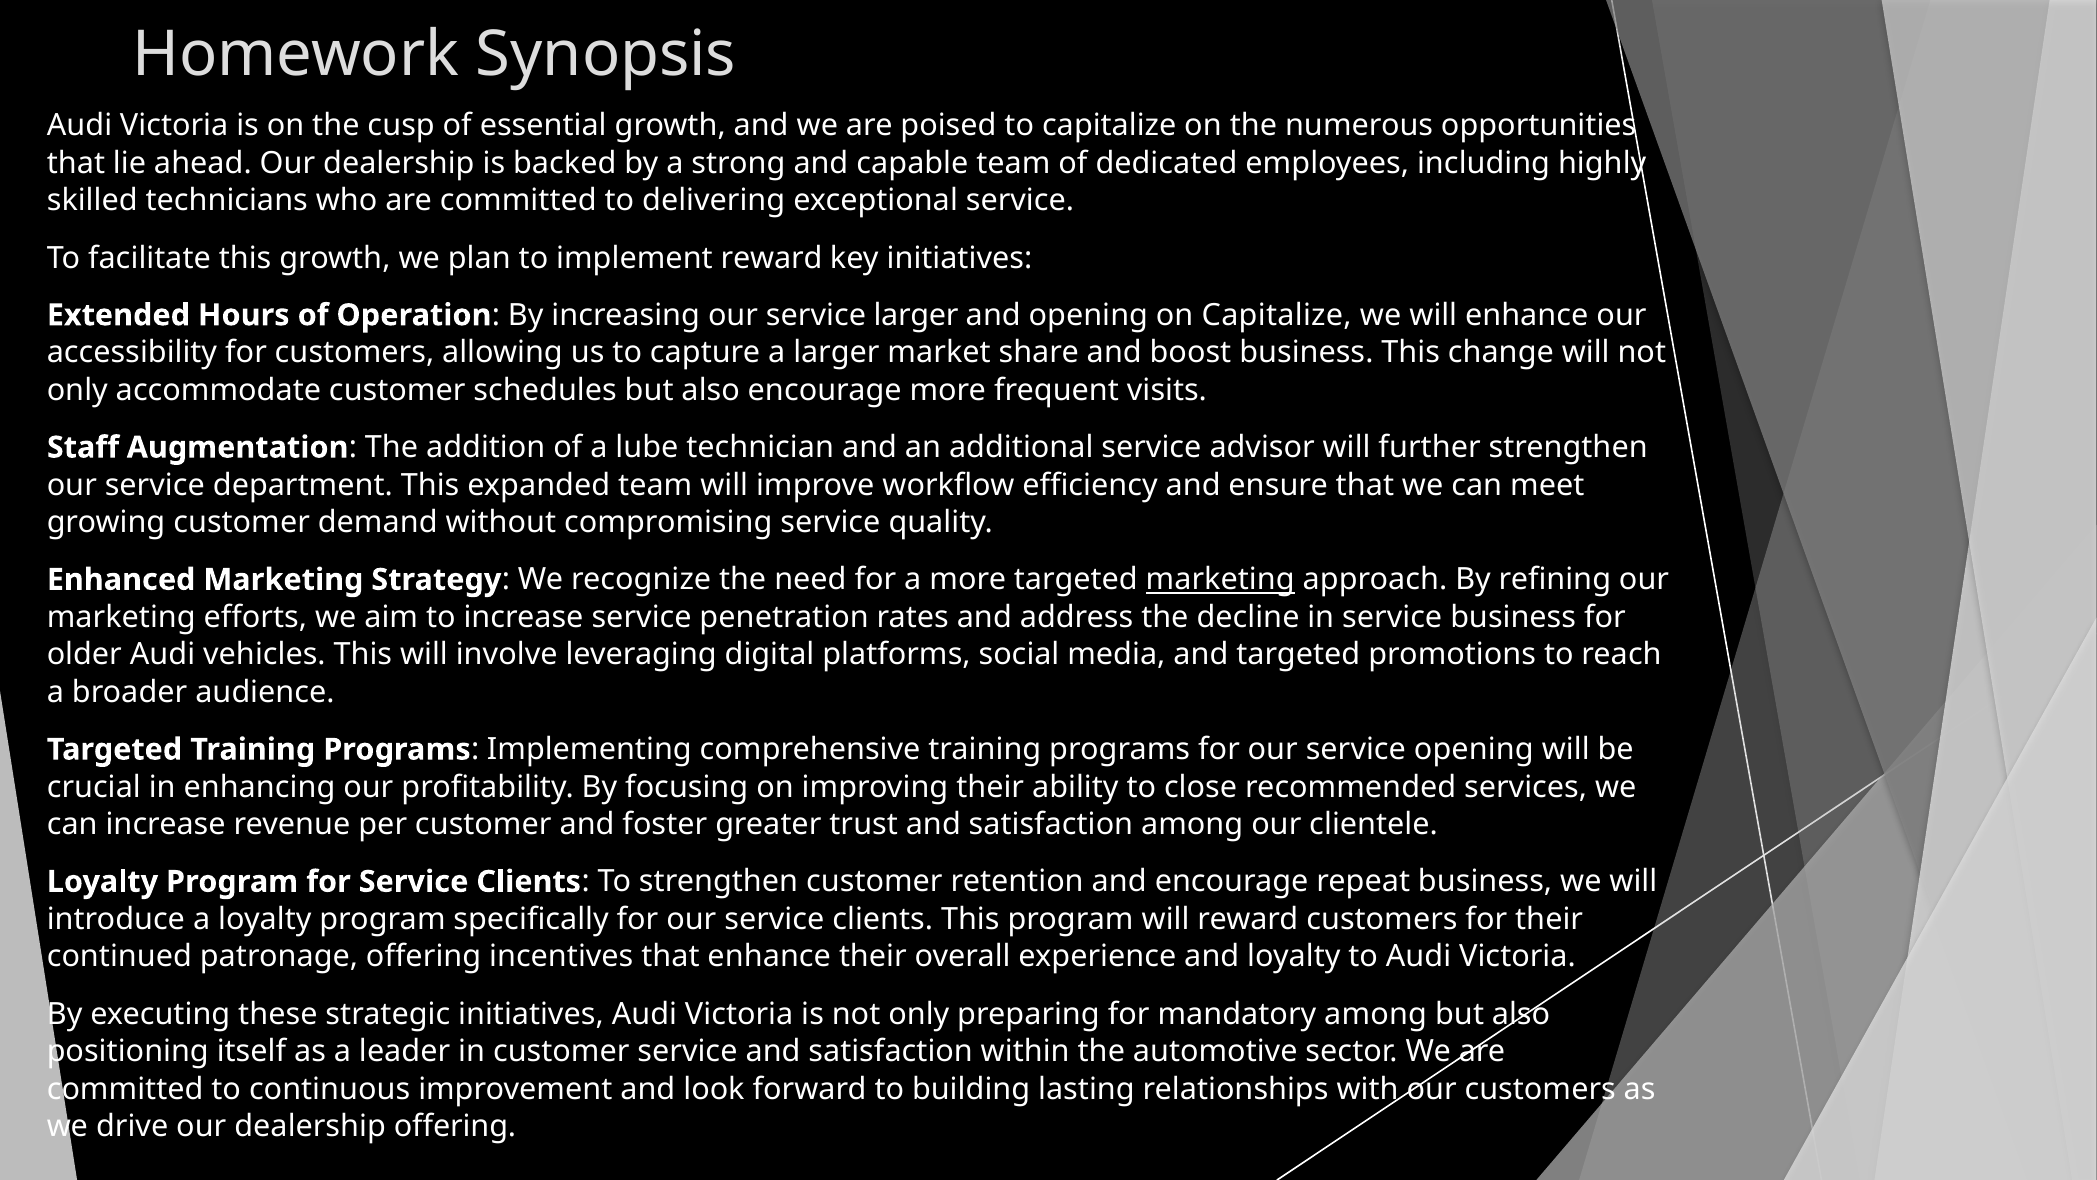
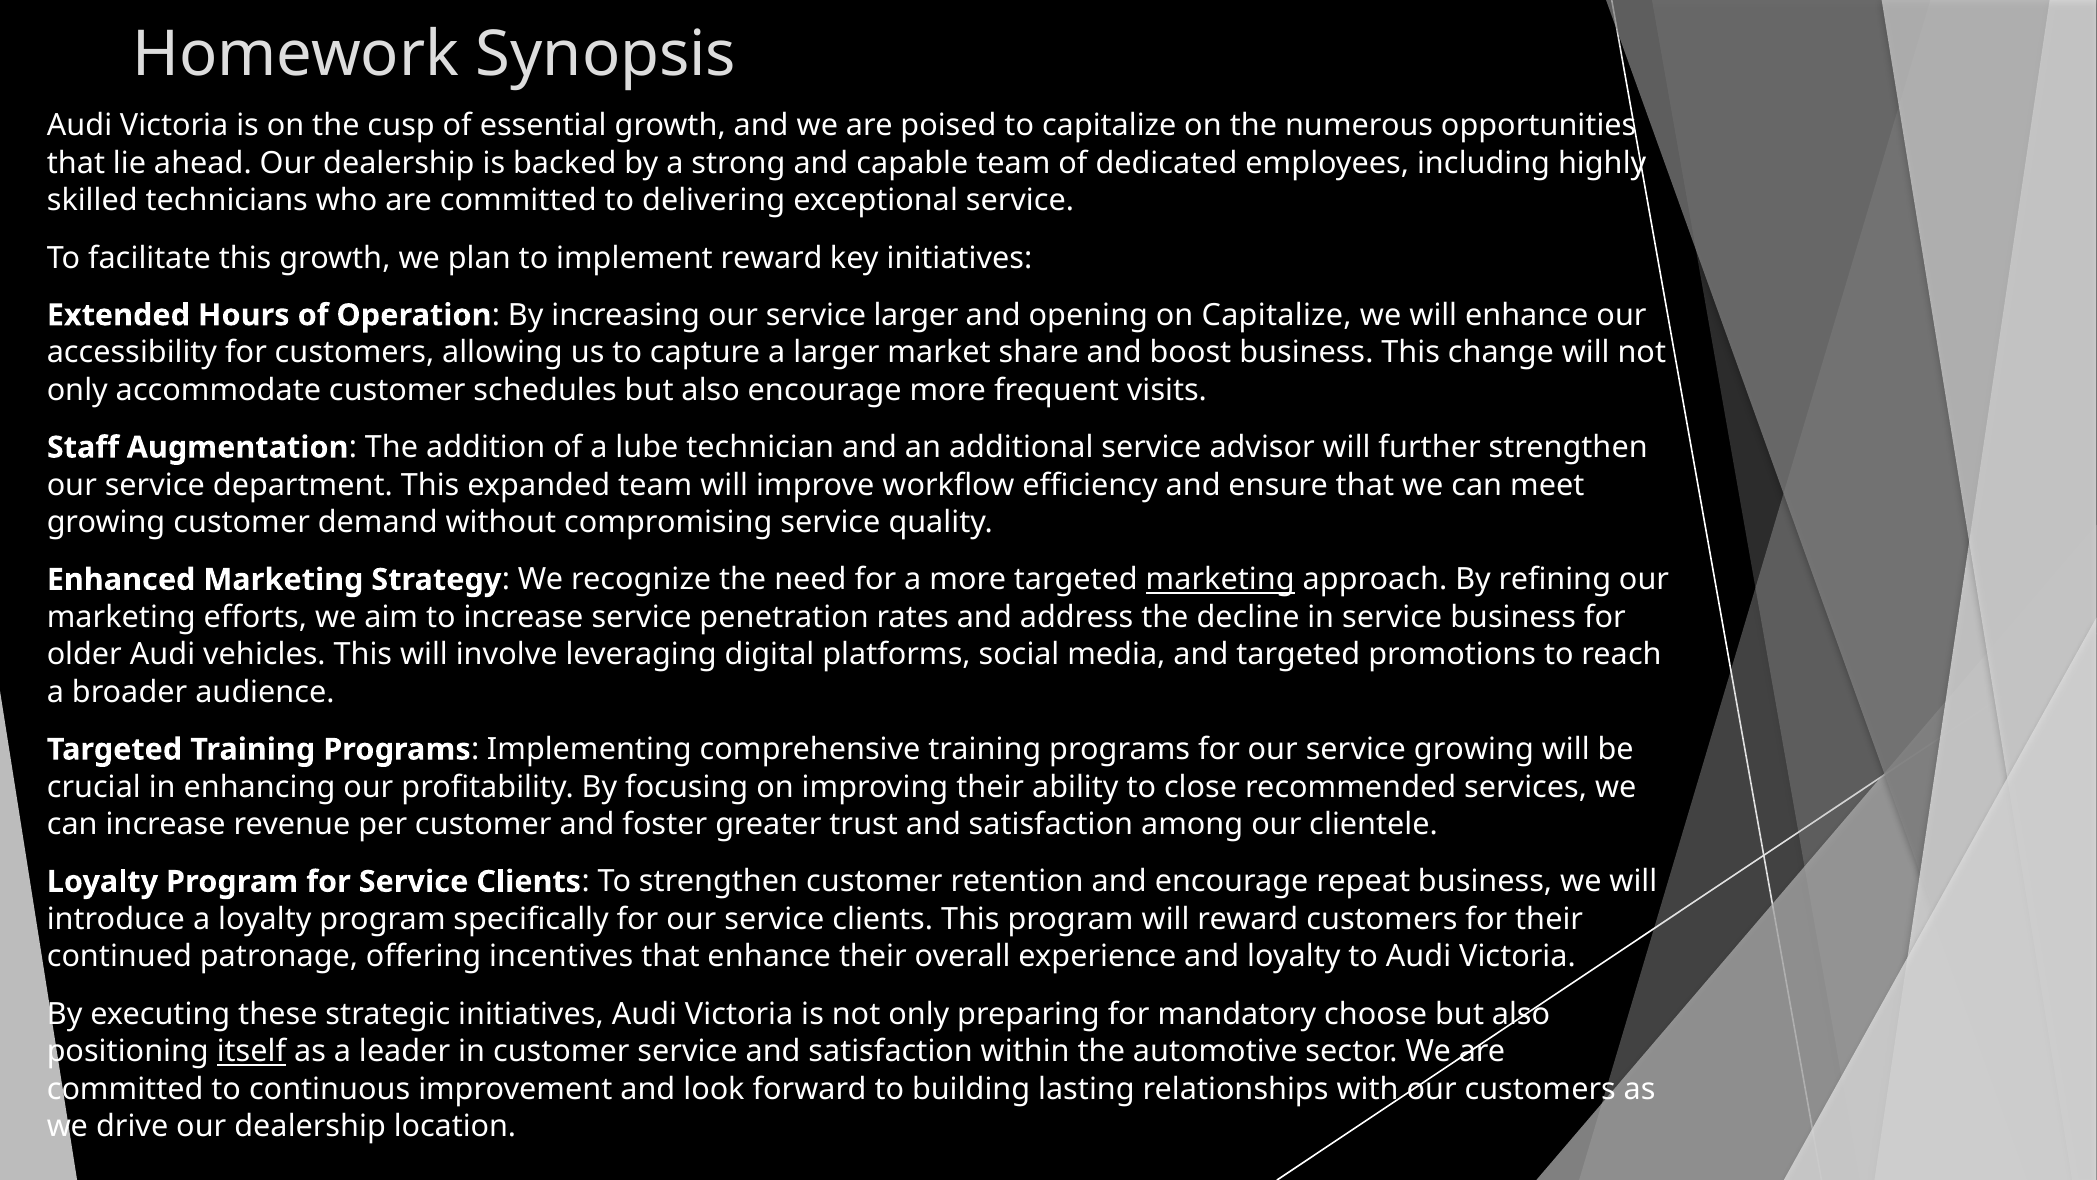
service opening: opening -> growing
mandatory among: among -> choose
itself underline: none -> present
dealership offering: offering -> location
